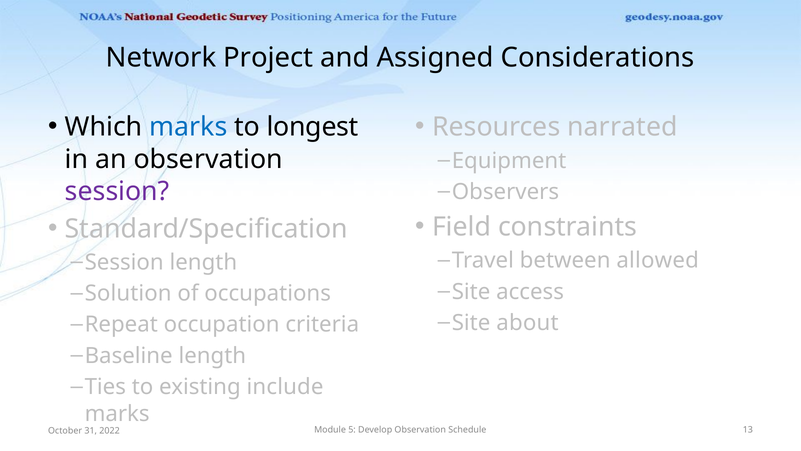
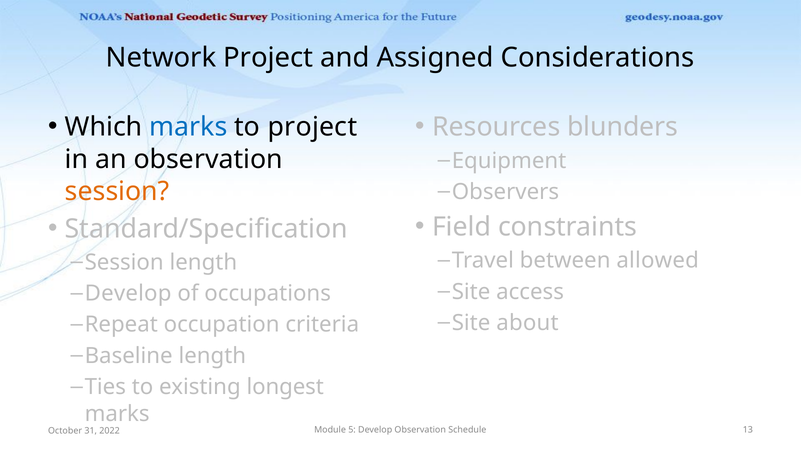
to longest: longest -> project
narrated: narrated -> blunders
session at (117, 191) colour: purple -> orange
Solution at (128, 293): Solution -> Develop
include: include -> longest
